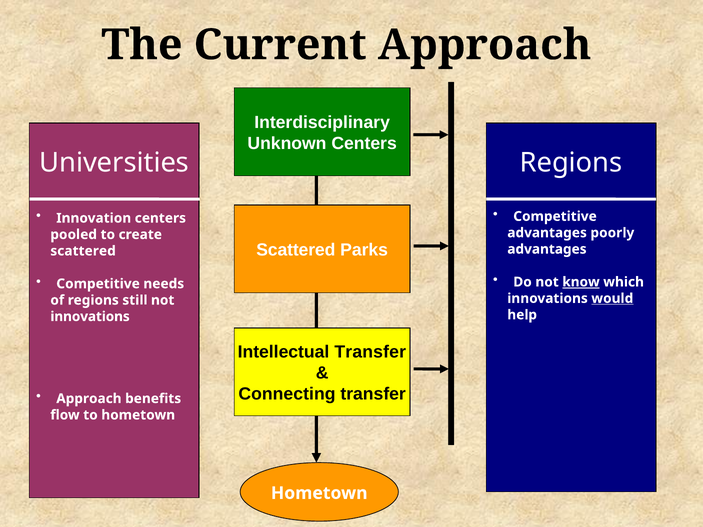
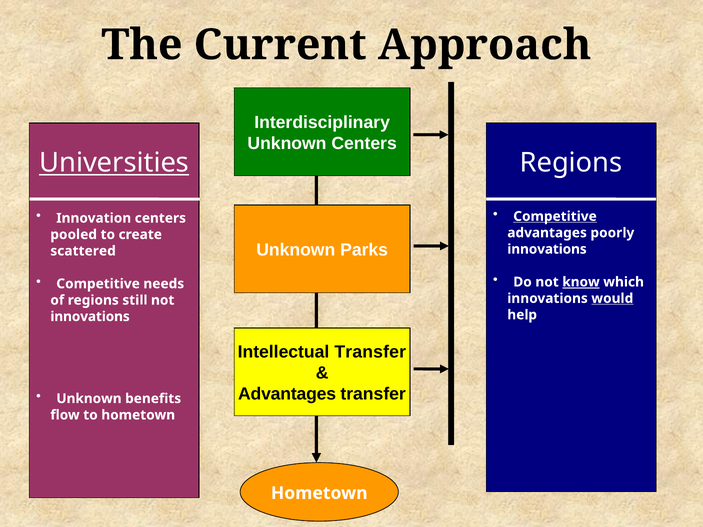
Universities underline: none -> present
Competitive at (555, 216) underline: none -> present
Scattered at (296, 250): Scattered -> Unknown
advantages at (547, 249): advantages -> innovations
Connecting at (287, 394): Connecting -> Advantages
Approach at (89, 399): Approach -> Unknown
